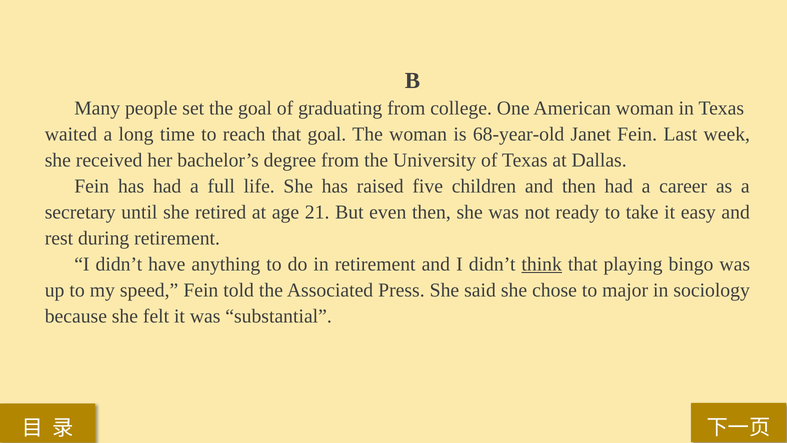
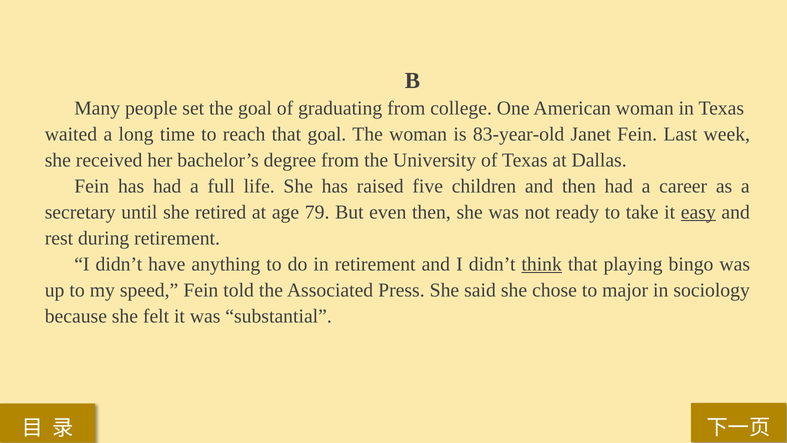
68-year-old: 68-year-old -> 83-year-old
21: 21 -> 79
easy underline: none -> present
